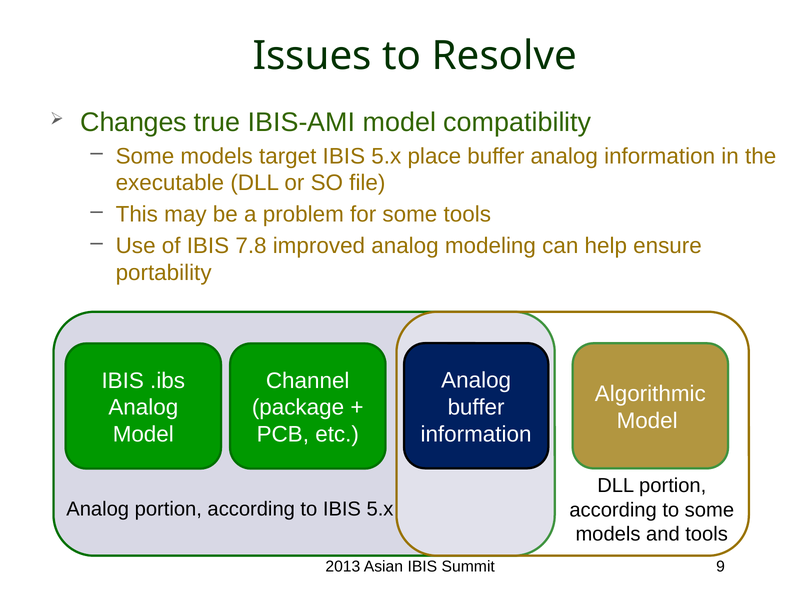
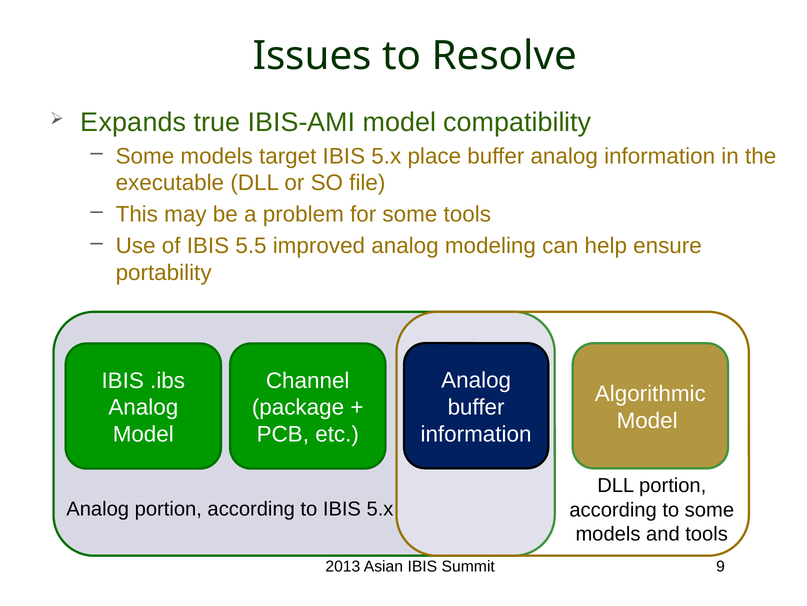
Changes: Changes -> Expands
7.8: 7.8 -> 5.5
